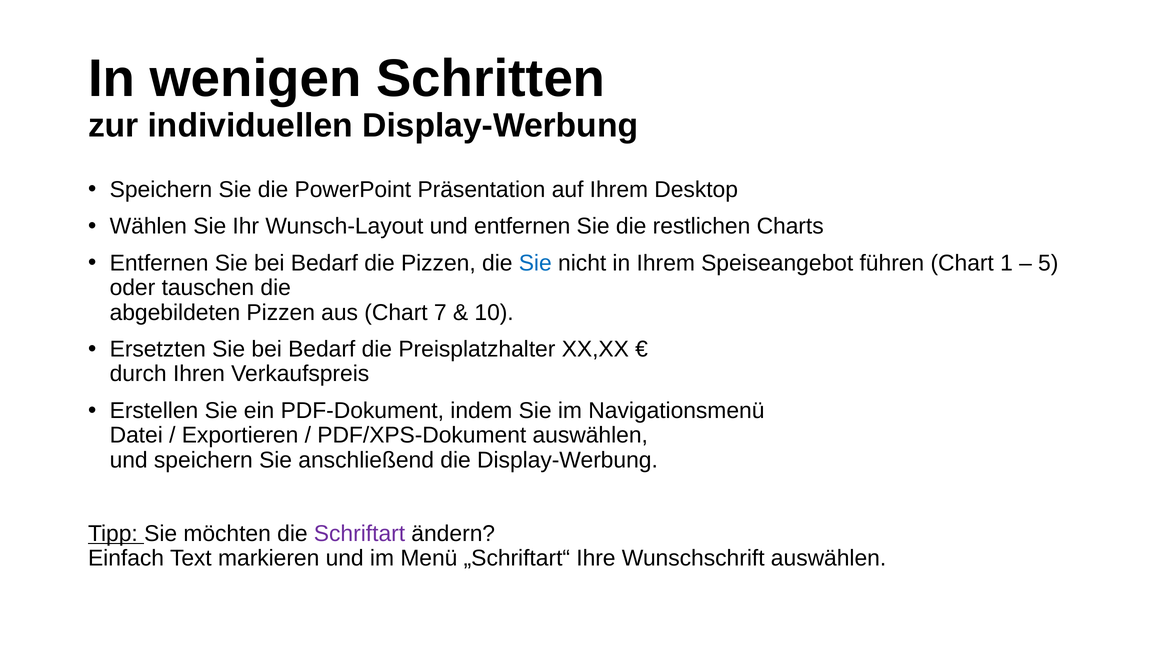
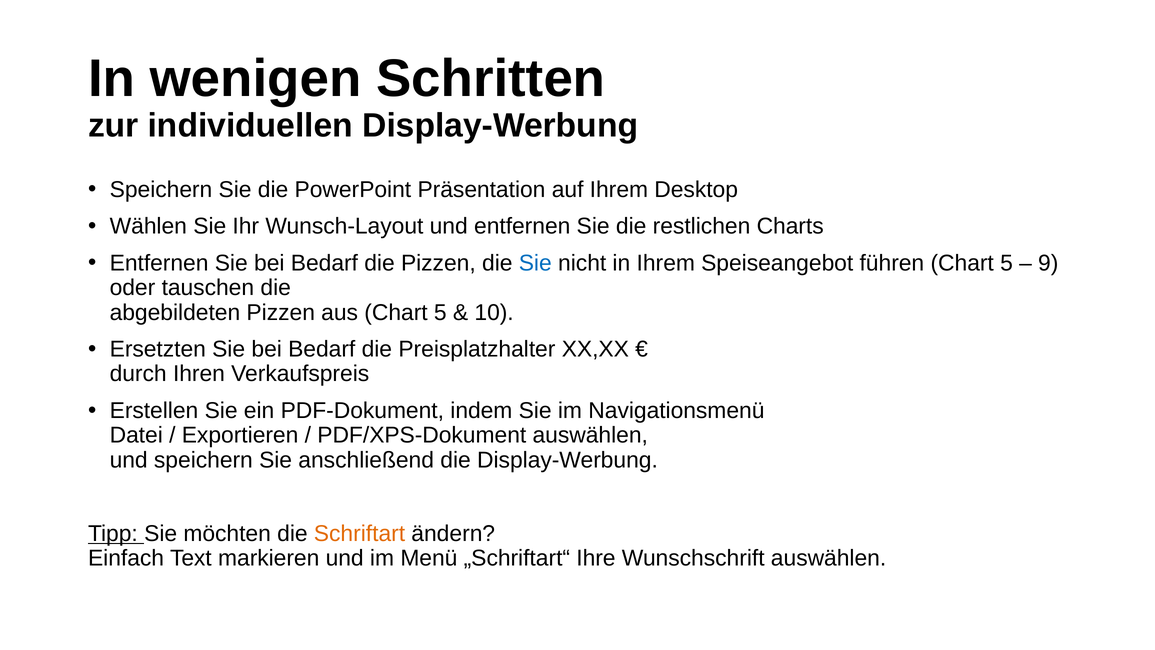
führen Chart 1: 1 -> 5
5: 5 -> 9
aus Chart 7: 7 -> 5
Schriftart colour: purple -> orange
